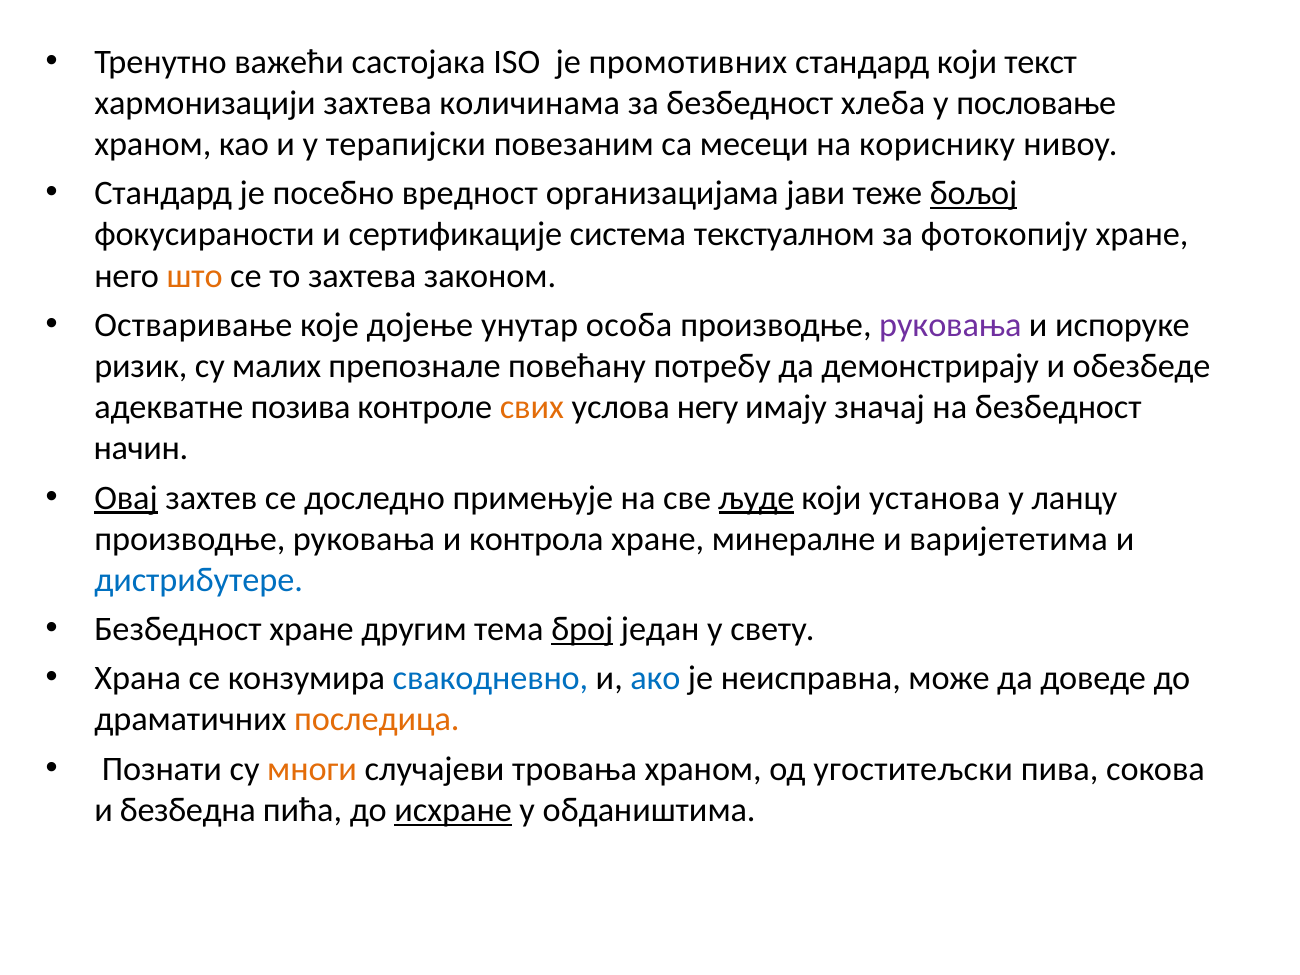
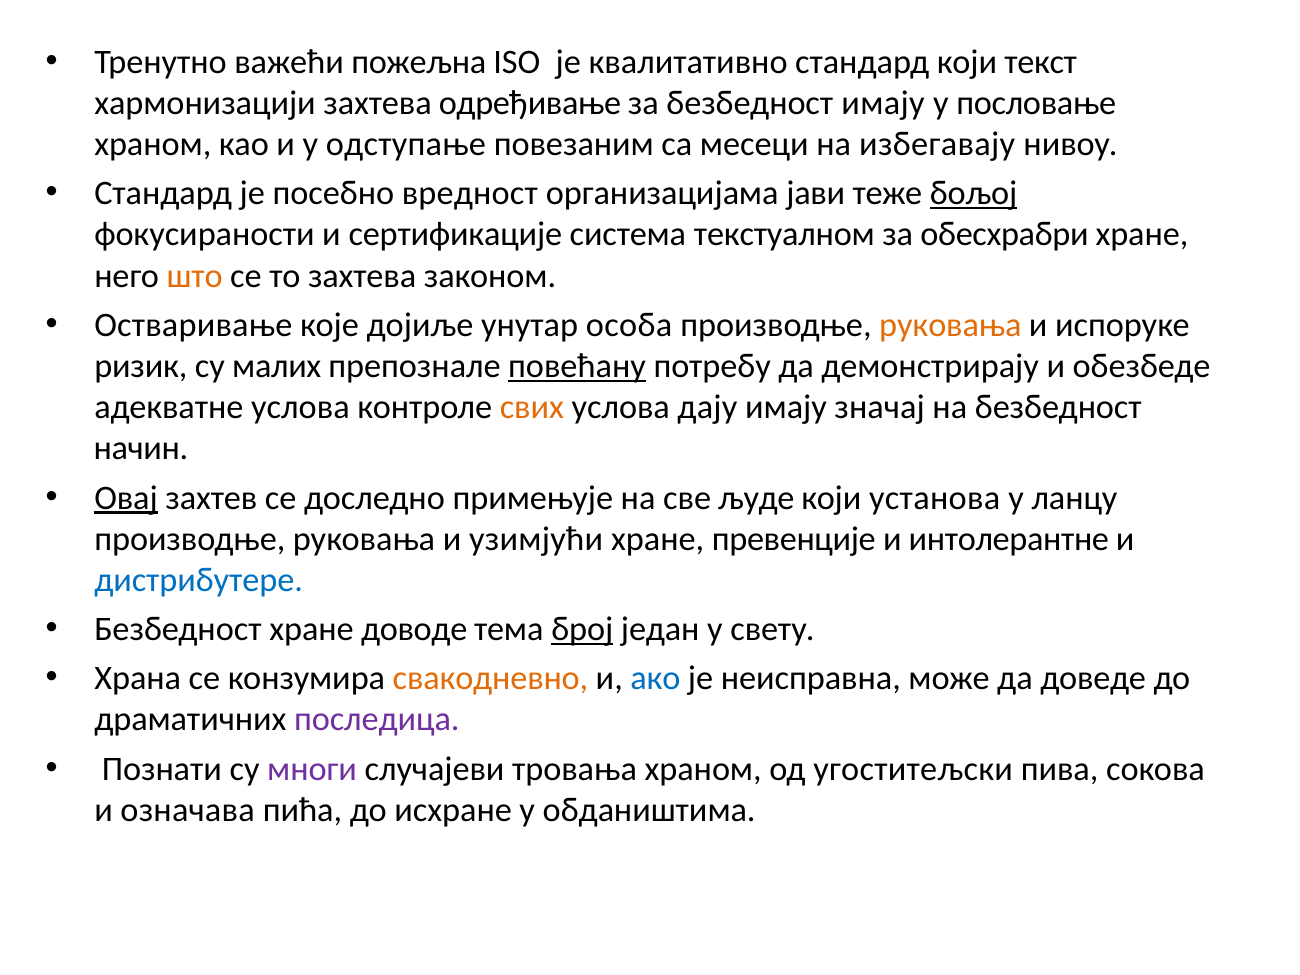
састојака: састојака -> пожељна
промотивних: промотивних -> квалитативно
количинама: количинама -> одређивање
безбедност хлеба: хлеба -> имају
терапијски: терапијски -> одступање
кориснику: кориснику -> избегавају
фотокопију: фотокопију -> обесхрабри
дојење: дојење -> дојиље
руковања at (950, 325) colour: purple -> orange
повећану underline: none -> present
адекватне позива: позива -> услова
негу: негу -> дају
људе underline: present -> none
контрола: контрола -> узимјући
минералне: минералне -> превенције
варијететима: варијететима -> интолерантне
другим: другим -> доводе
свакодневно colour: blue -> orange
последица colour: orange -> purple
многи colour: orange -> purple
безбедна: безбедна -> означава
исхране underline: present -> none
